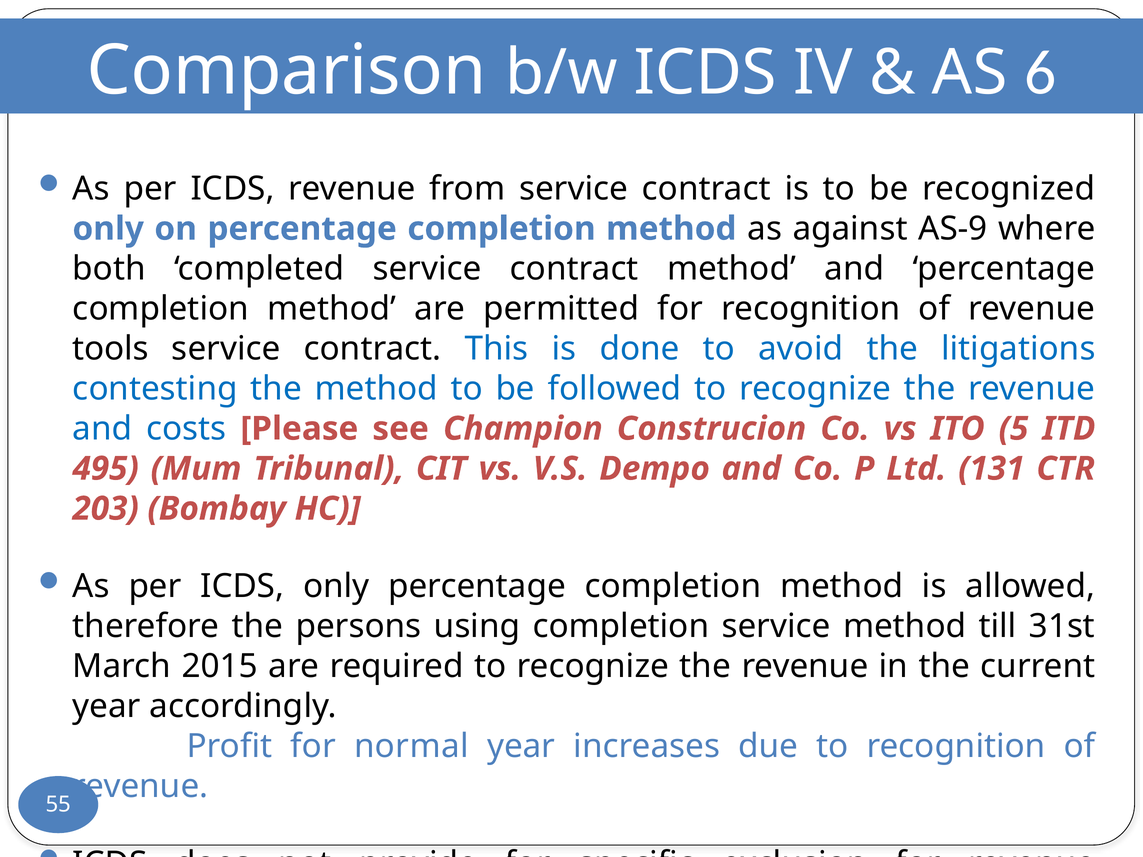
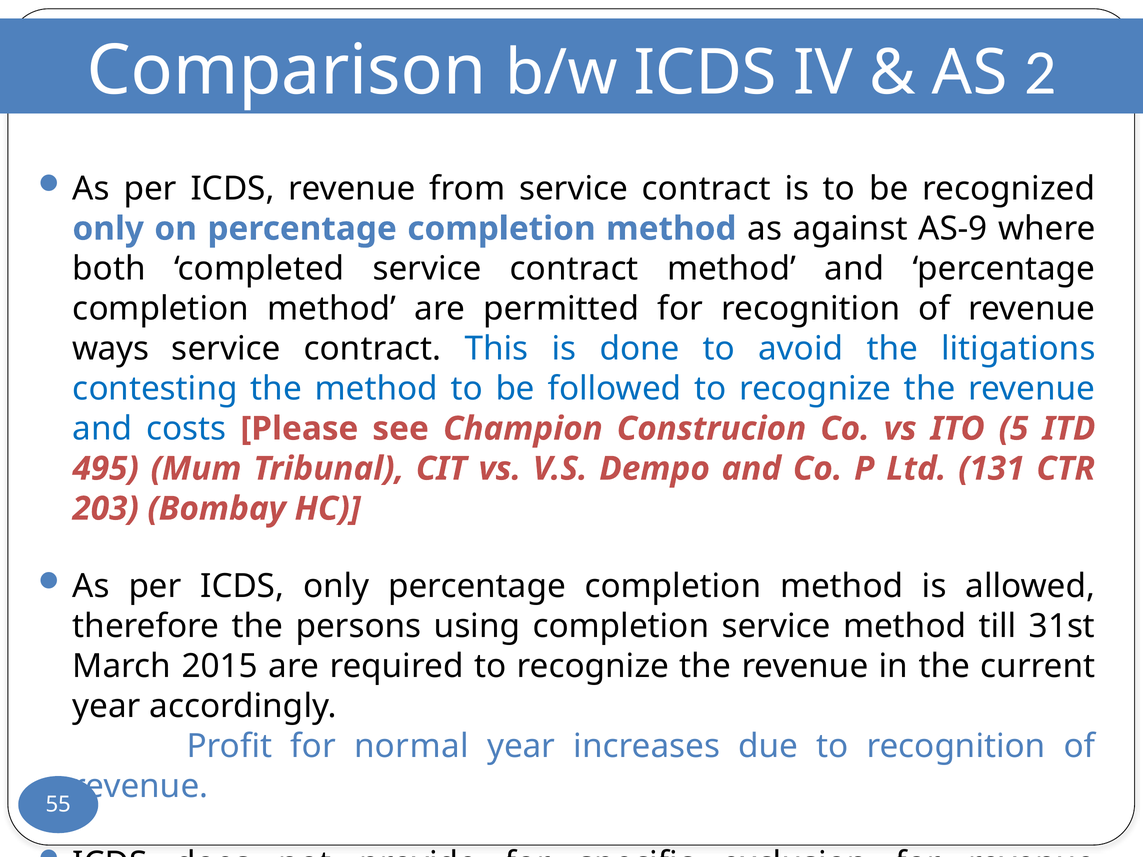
6: 6 -> 2
tools: tools -> ways
